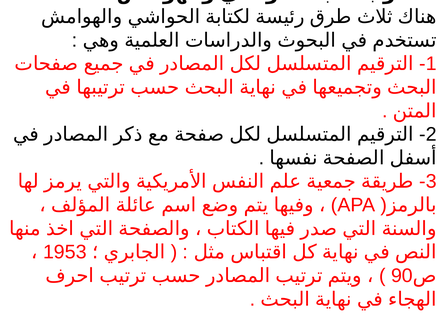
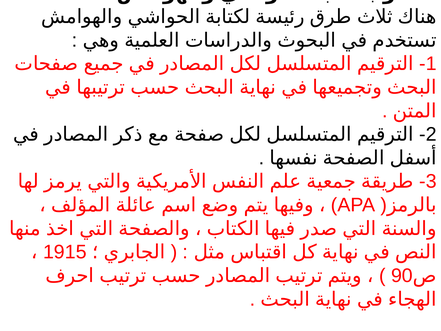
1953: 1953 -> 1915
